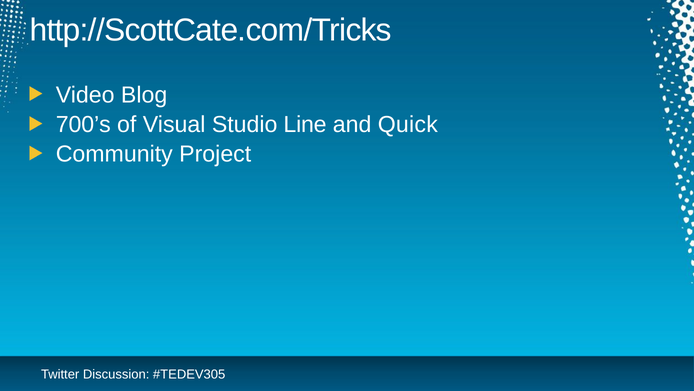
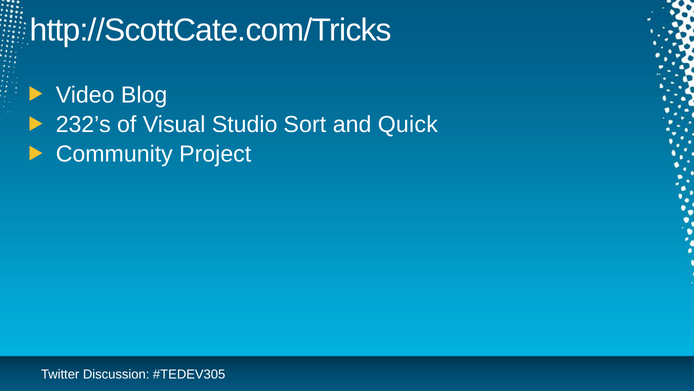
700’s: 700’s -> 232’s
Line: Line -> Sort
